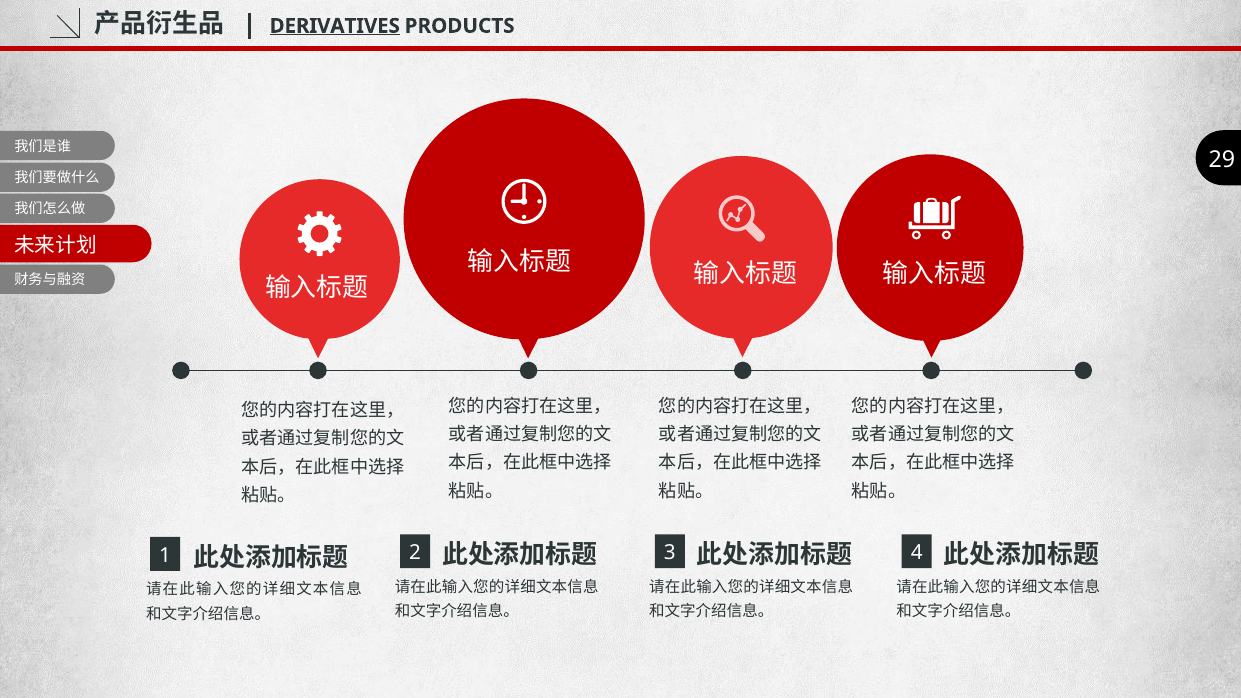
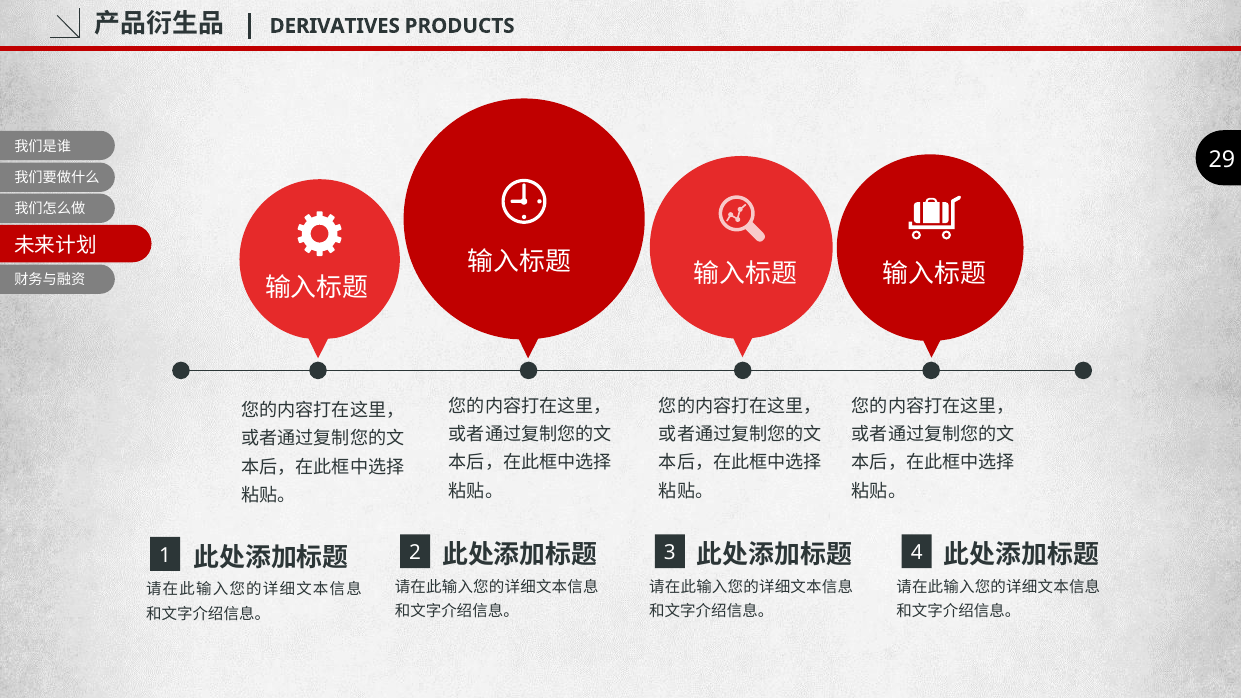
DERIVATIVES underline: present -> none
